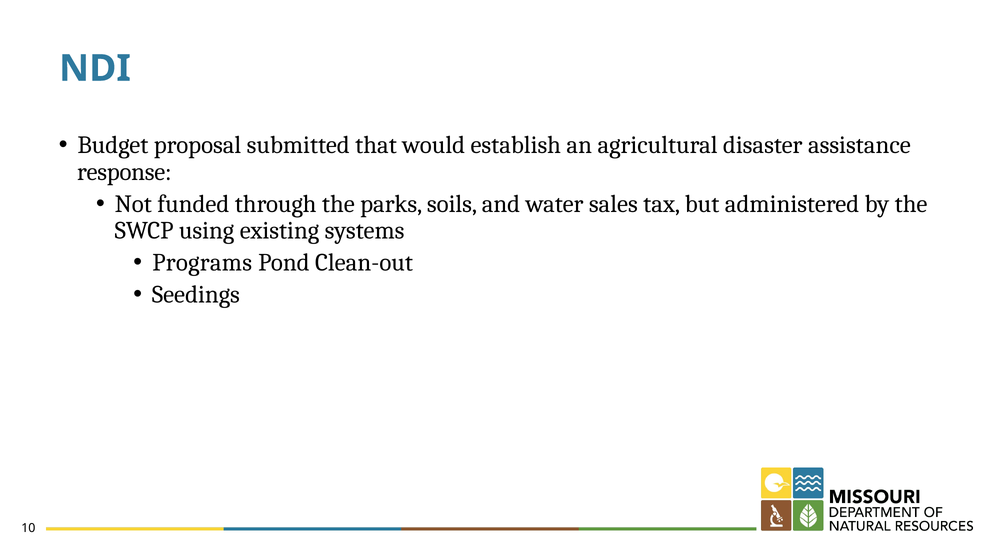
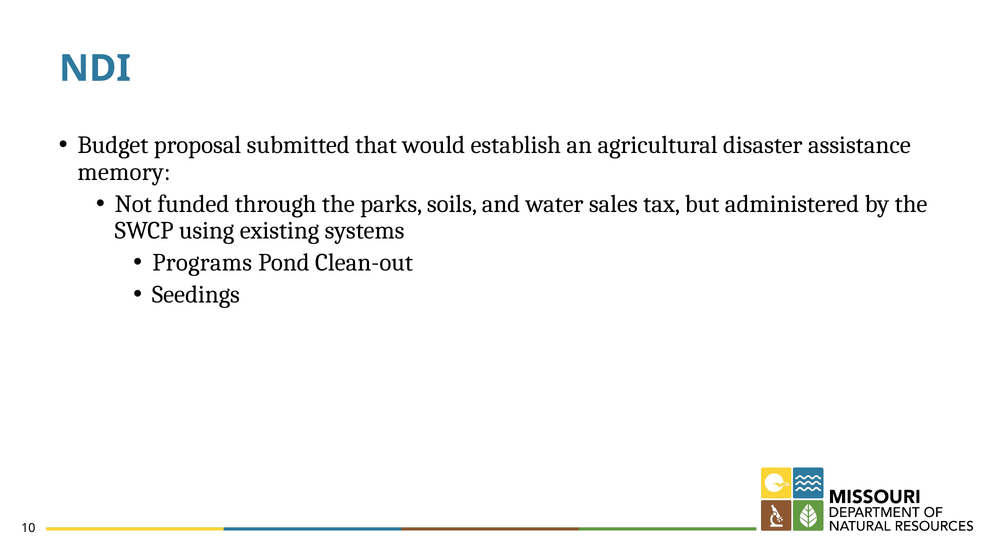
response: response -> memory
